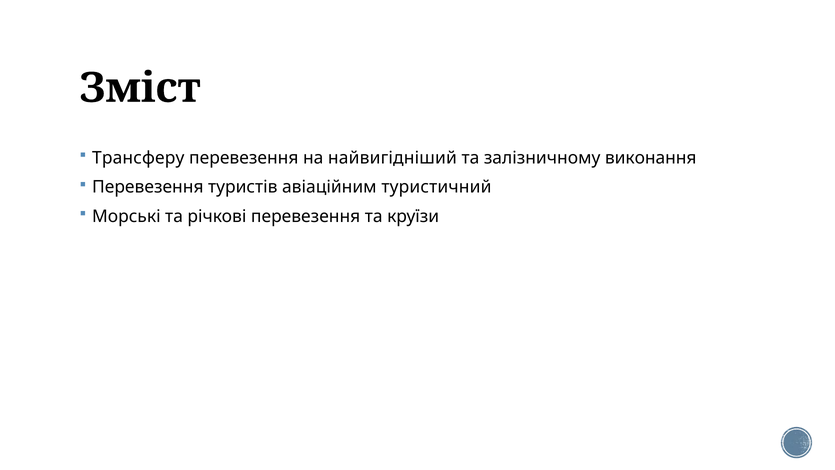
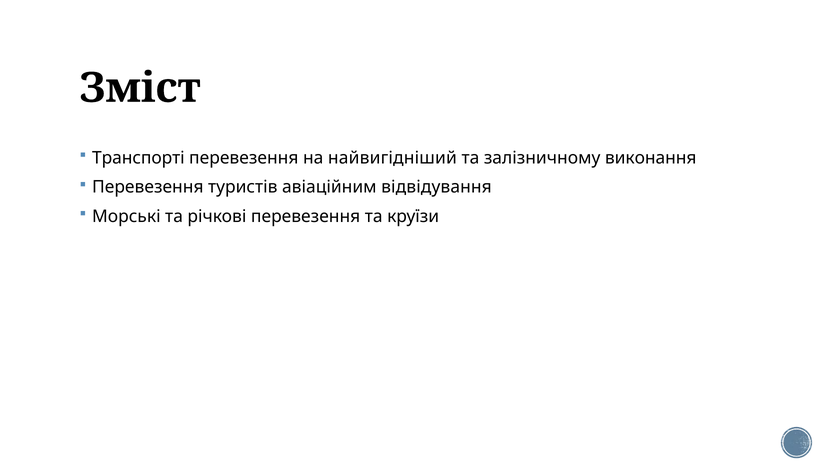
Трансферу: Трансферу -> Транспорті
туристичний: туристичний -> відвідування
